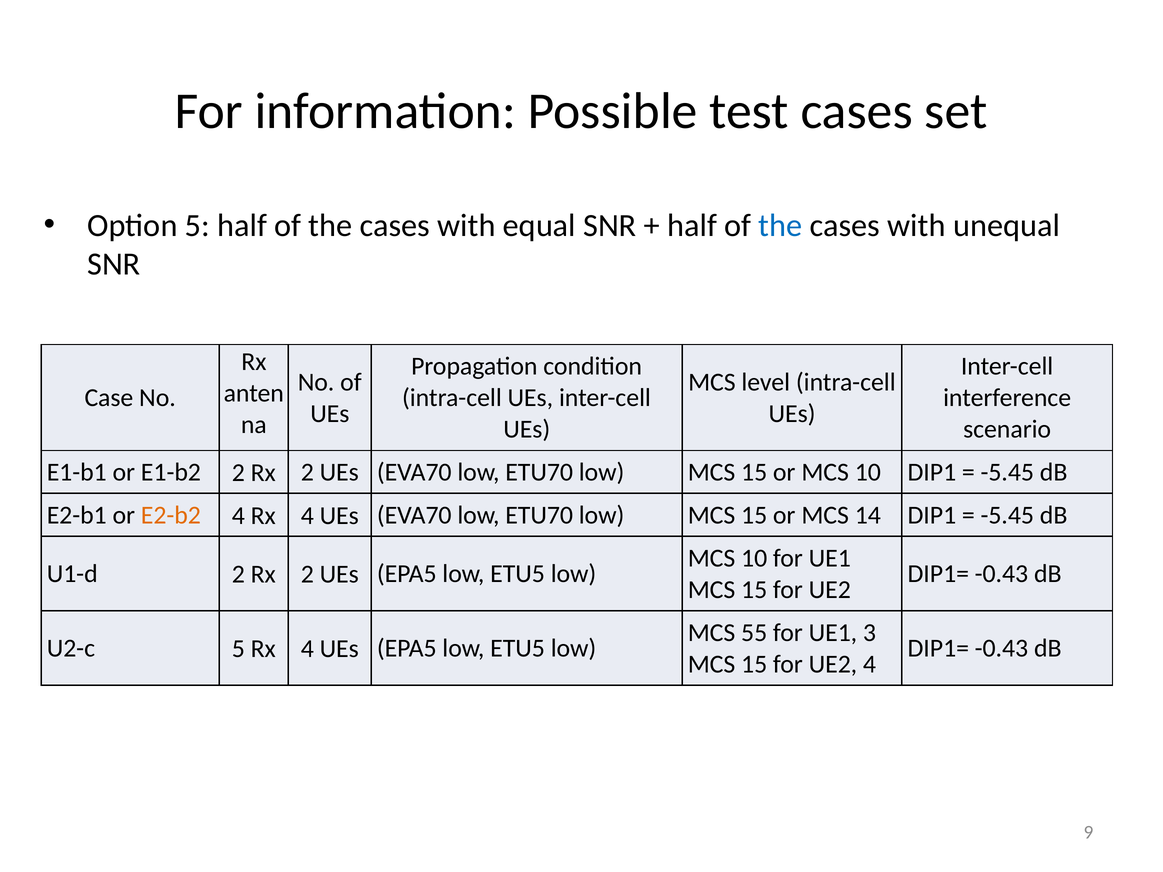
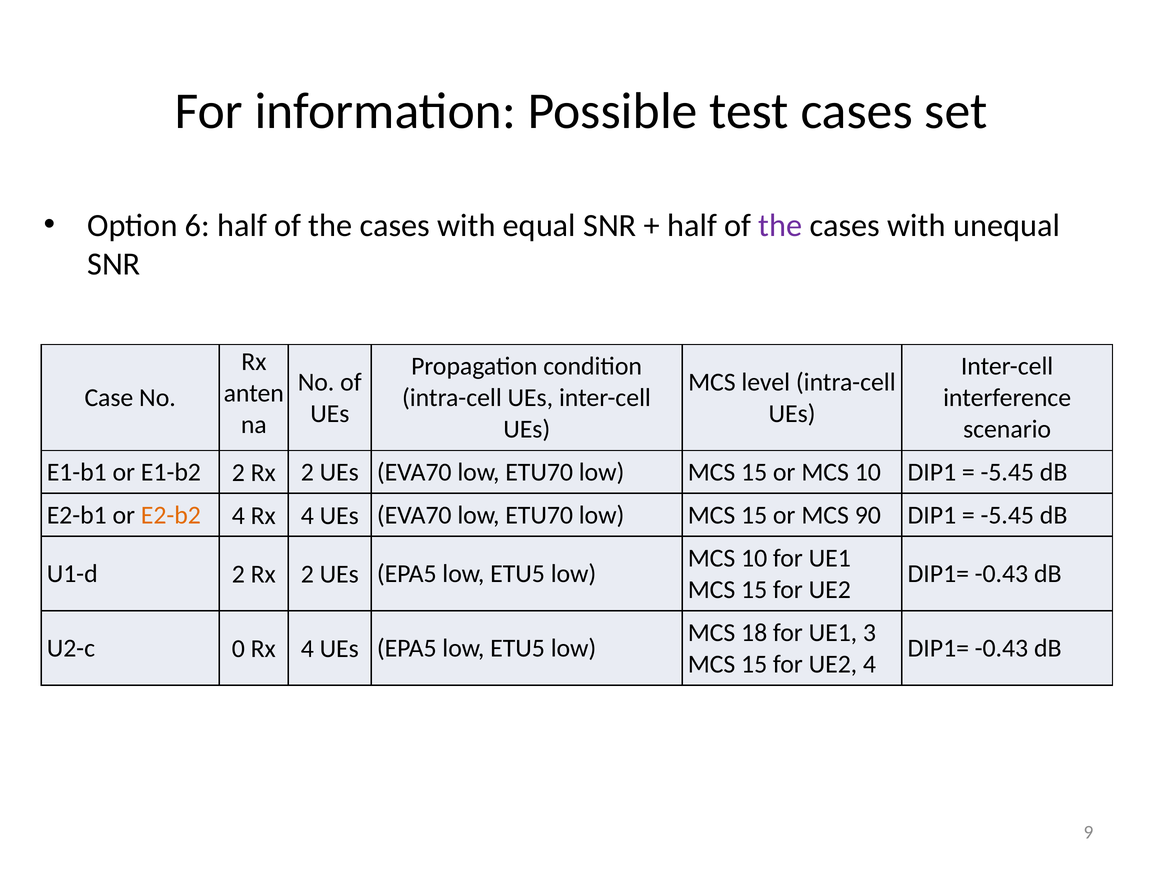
Option 5: 5 -> 6
the at (780, 226) colour: blue -> purple
14: 14 -> 90
55: 55 -> 18
U2-c 5: 5 -> 0
